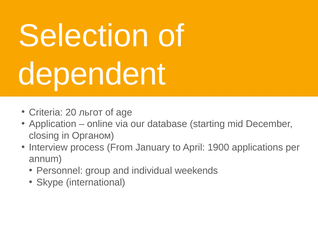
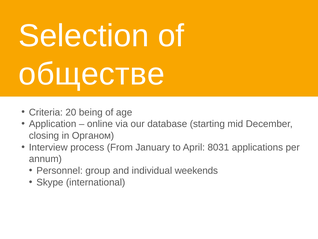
dependent: dependent -> обществе
льгот: льгот -> being
1900: 1900 -> 8031
